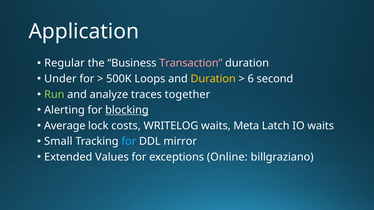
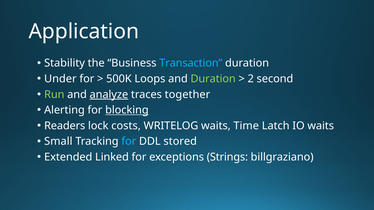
Regular: Regular -> Stability
Transaction colour: pink -> light blue
Duration at (213, 79) colour: yellow -> light green
6: 6 -> 2
analyze underline: none -> present
Average: Average -> Readers
Meta: Meta -> Time
mirror: mirror -> stored
Values: Values -> Linked
Online: Online -> Strings
